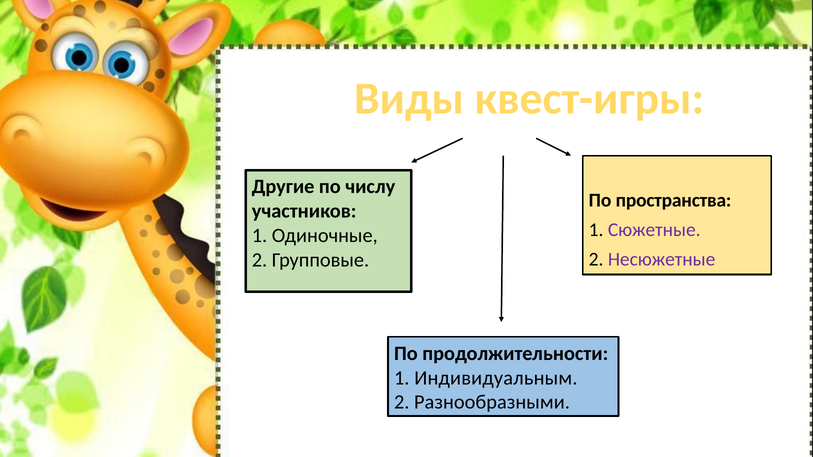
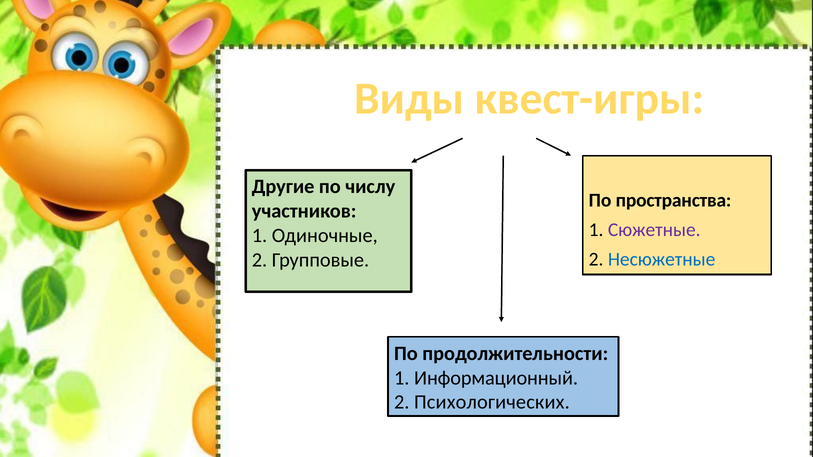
Несюжетные colour: purple -> blue
Индивидуальным: Индивидуальным -> Информационный
Разнообразными: Разнообразными -> Психологических
